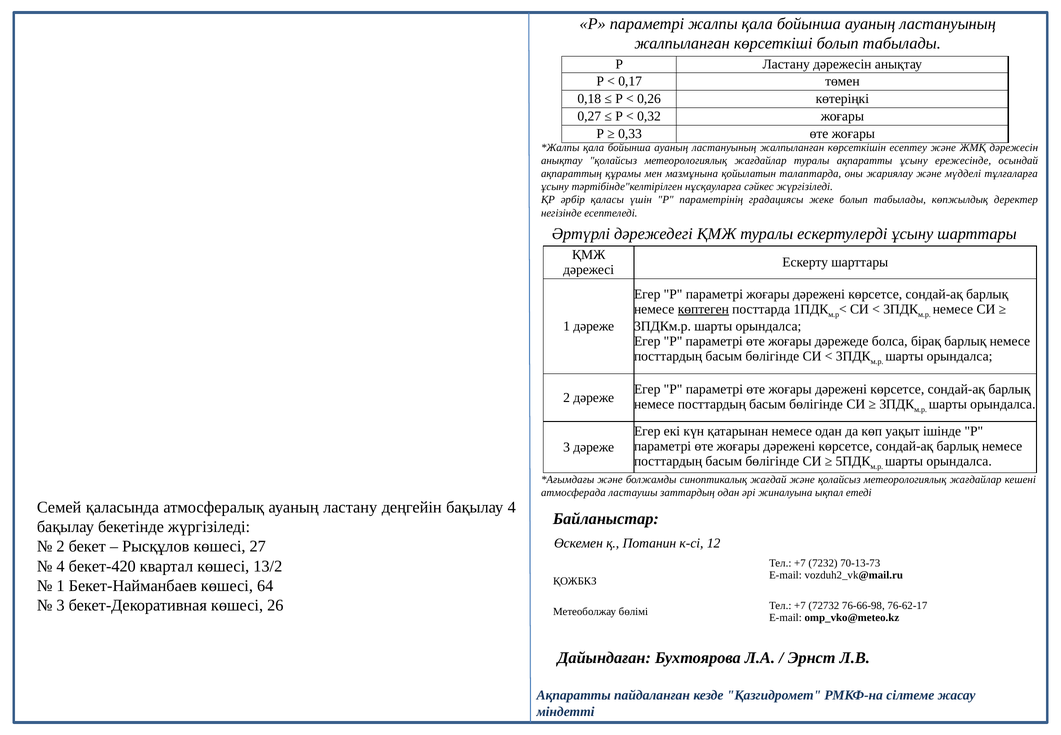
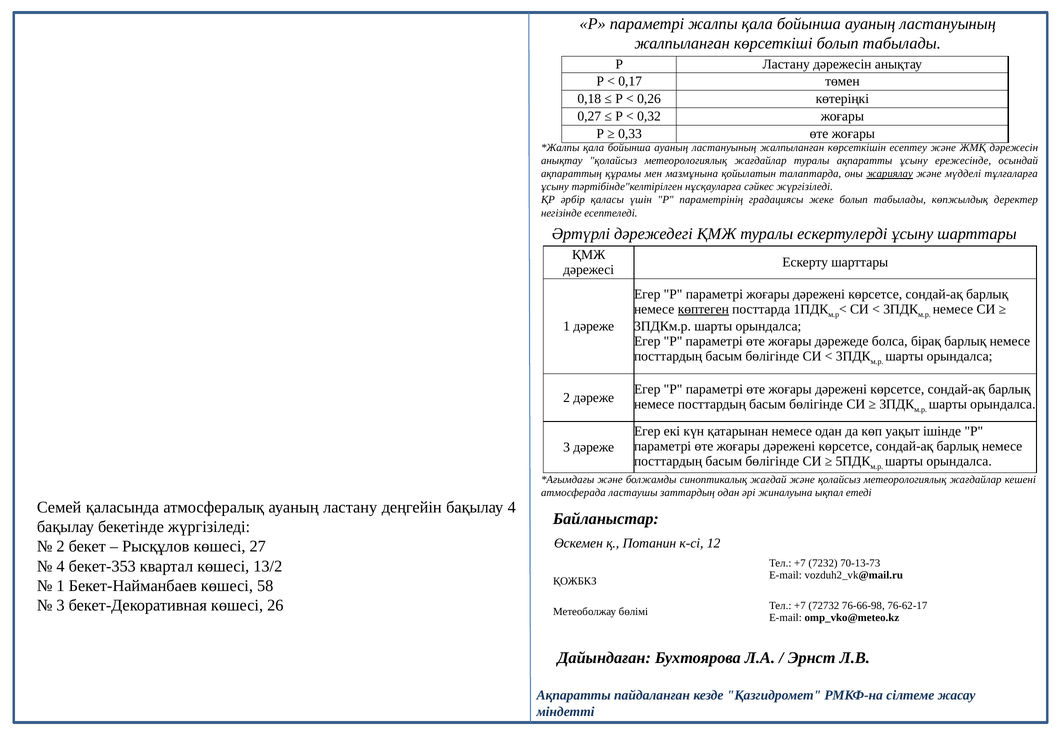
жариялау underline: none -> present
бекет-420: бекет-420 -> бекет-353
64: 64 -> 58
